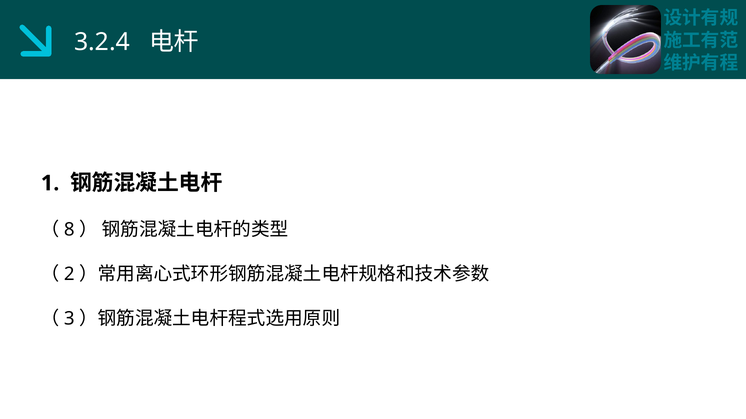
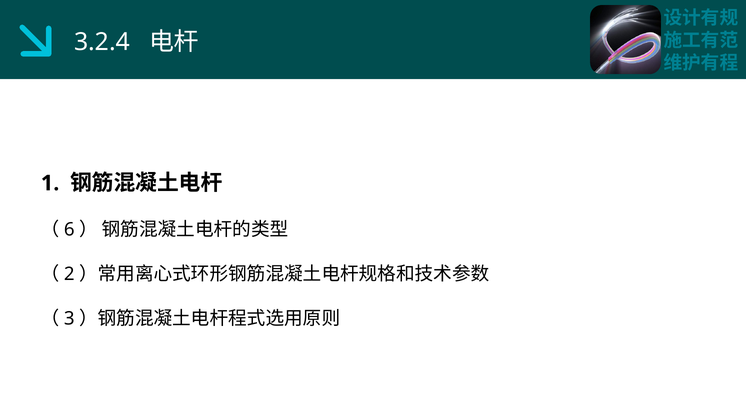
8: 8 -> 6
